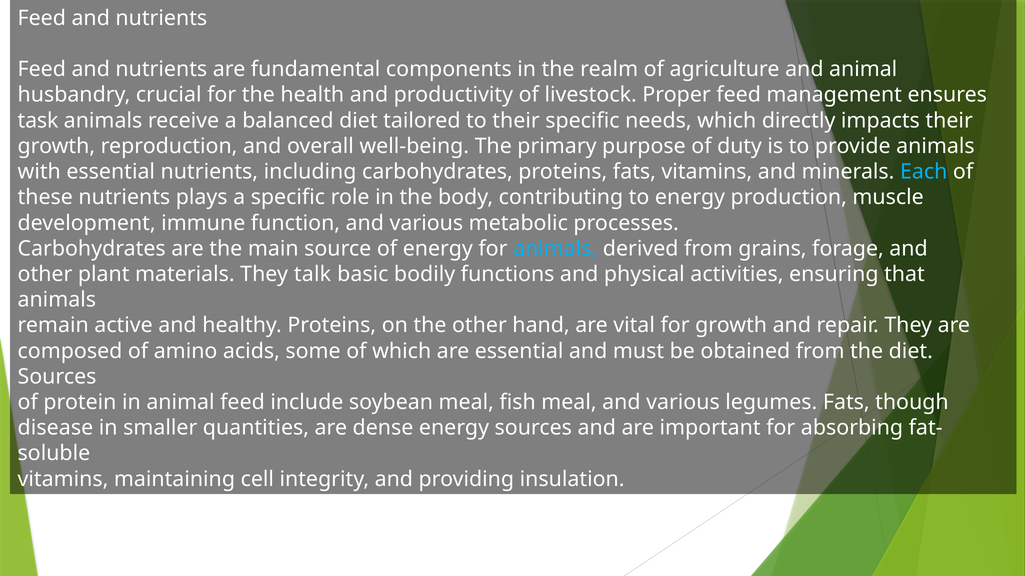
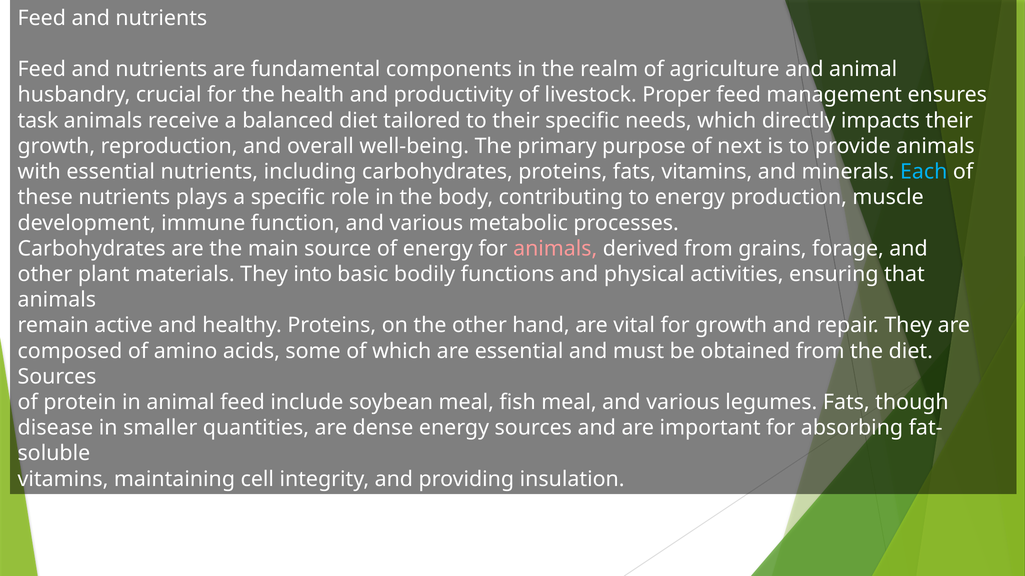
duty: duty -> next
animals at (555, 249) colour: light blue -> pink
talk: talk -> into
